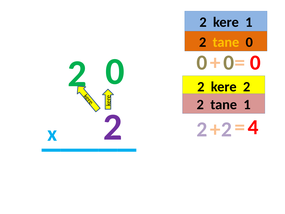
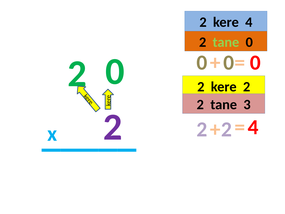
kere 1: 1 -> 4
tane at (226, 42) colour: yellow -> light green
tane 1: 1 -> 3
